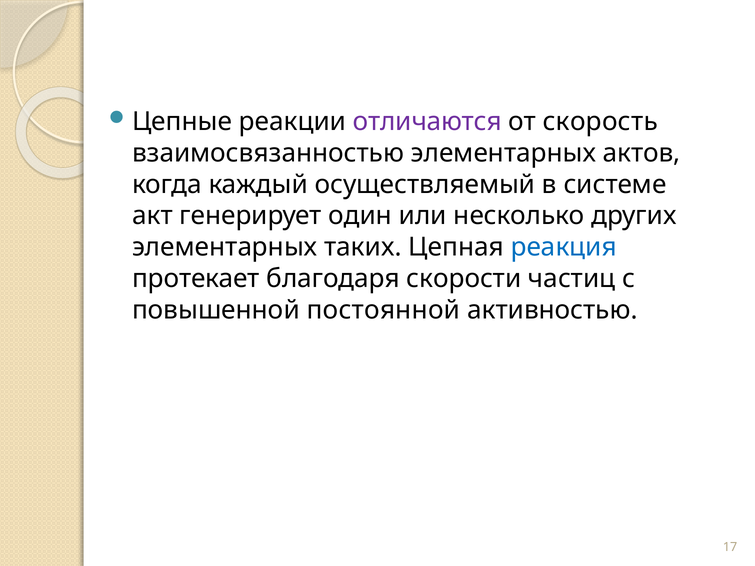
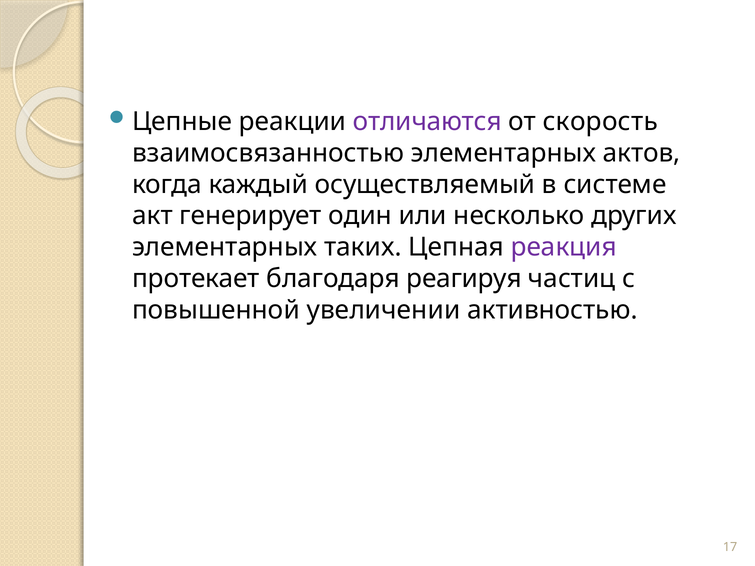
реакция colour: blue -> purple
скорости: скорости -> реагируя
постоянной: постоянной -> увеличении
